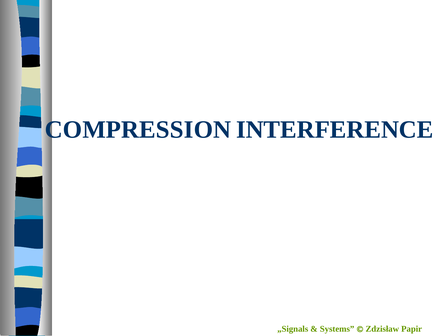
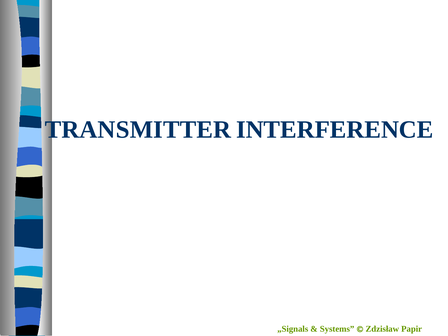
COMPRESSION: COMPRESSION -> TRANSMITTER
